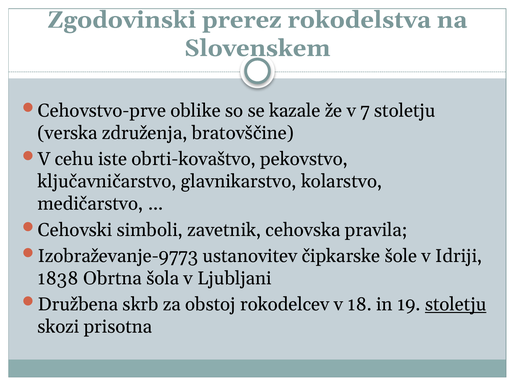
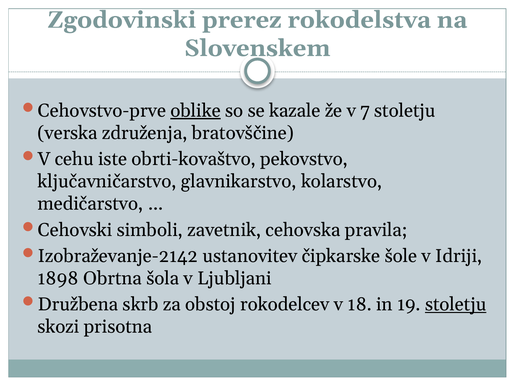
oblike underline: none -> present
Izobraževanje-9773: Izobraževanje-9773 -> Izobraževanje-2142
1838: 1838 -> 1898
